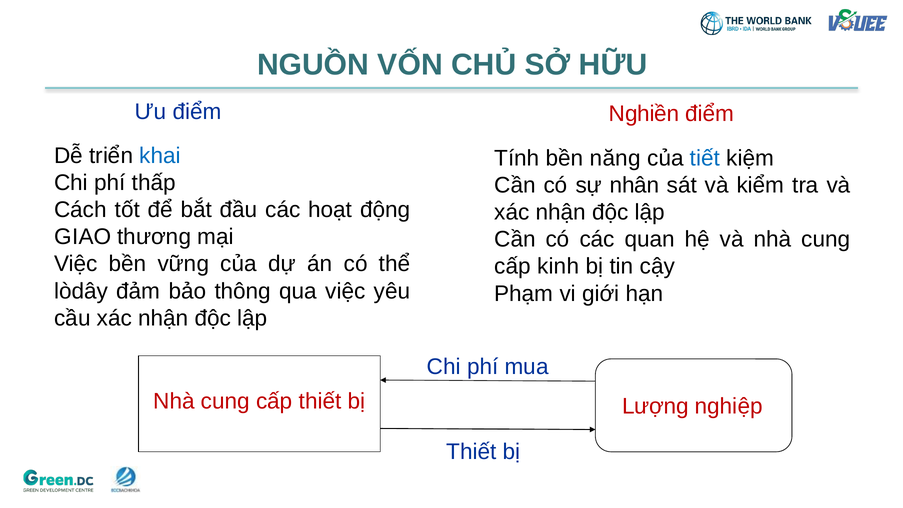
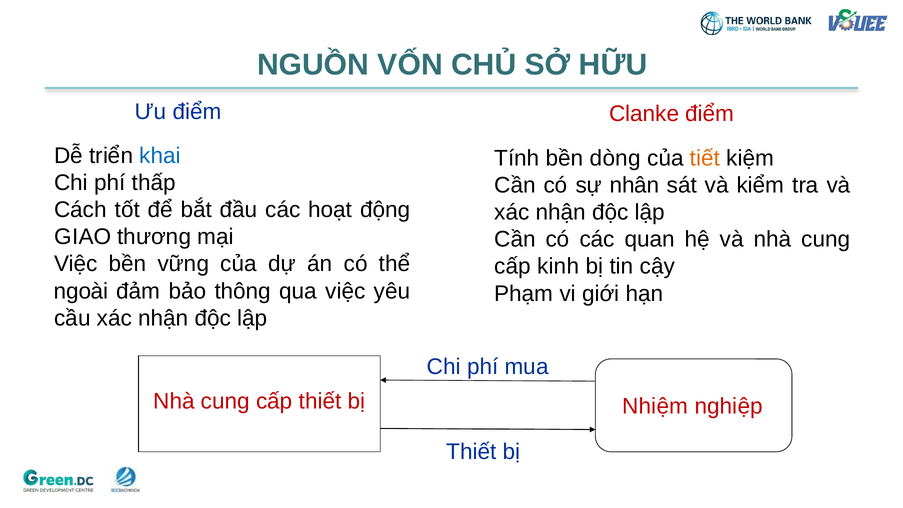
Nghiền: Nghiền -> Clanke
năng: năng -> dòng
tiết colour: blue -> orange
lòdây: lòdây -> ngoài
Lượng: Lượng -> Nhiệm
